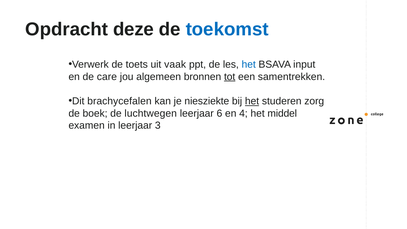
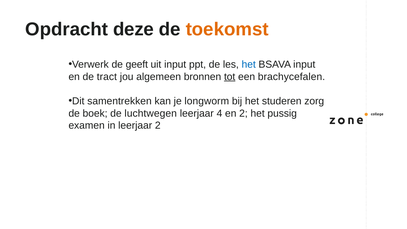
toekomst colour: blue -> orange
toets: toets -> geeft
uit vaak: vaak -> input
care: care -> tract
samentrekken: samentrekken -> brachycefalen
brachycefalen: brachycefalen -> samentrekken
niesziekte: niesziekte -> longworm
het at (252, 101) underline: present -> none
6: 6 -> 4
en 4: 4 -> 2
middel: middel -> pussig
leerjaar 3: 3 -> 2
